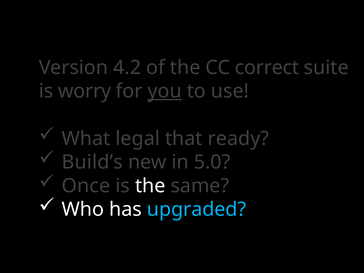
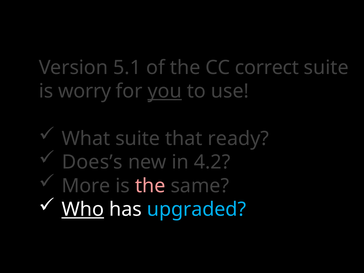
4.2: 4.2 -> 5.1
What legal: legal -> suite
Build’s: Build’s -> Does’s
5.0: 5.0 -> 4.2
Once: Once -> More
the at (150, 186) colour: white -> pink
Who underline: none -> present
